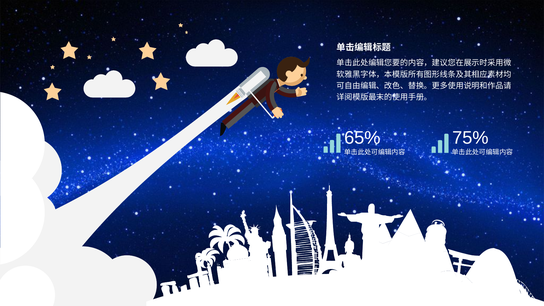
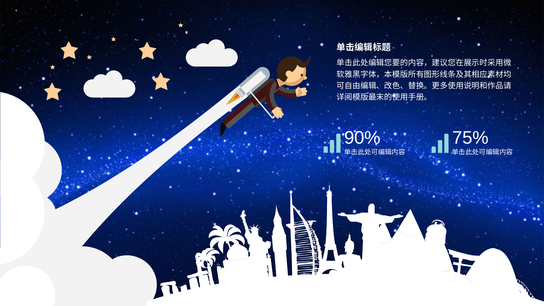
65%: 65% -> 90%
